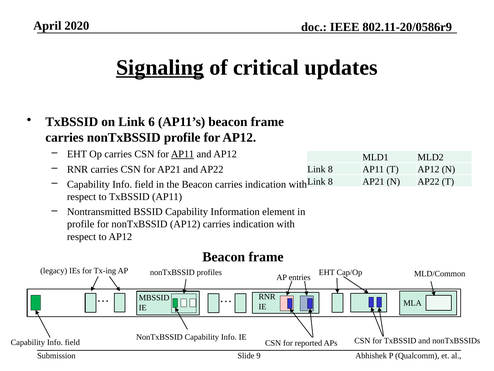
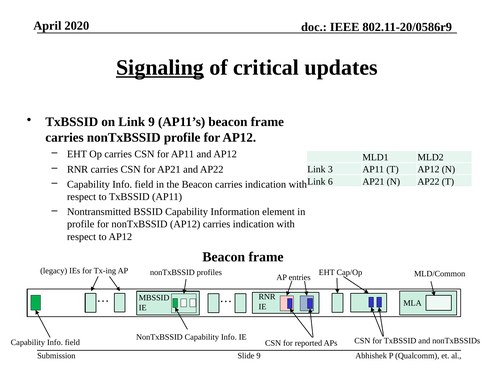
Link 6: 6 -> 9
AP11 at (183, 154) underline: present -> none
8 at (330, 169): 8 -> 3
8 at (330, 181): 8 -> 6
